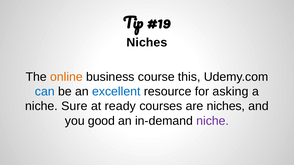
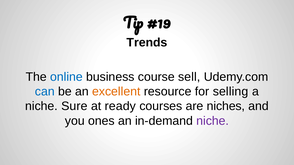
Niches at (147, 43): Niches -> Trends
online colour: orange -> blue
this: this -> sell
excellent colour: blue -> orange
asking: asking -> selling
good: good -> ones
